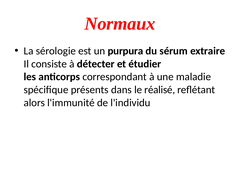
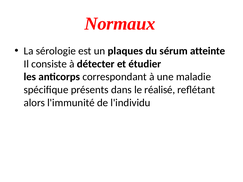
purpura: purpura -> plaques
extraire: extraire -> atteinte
